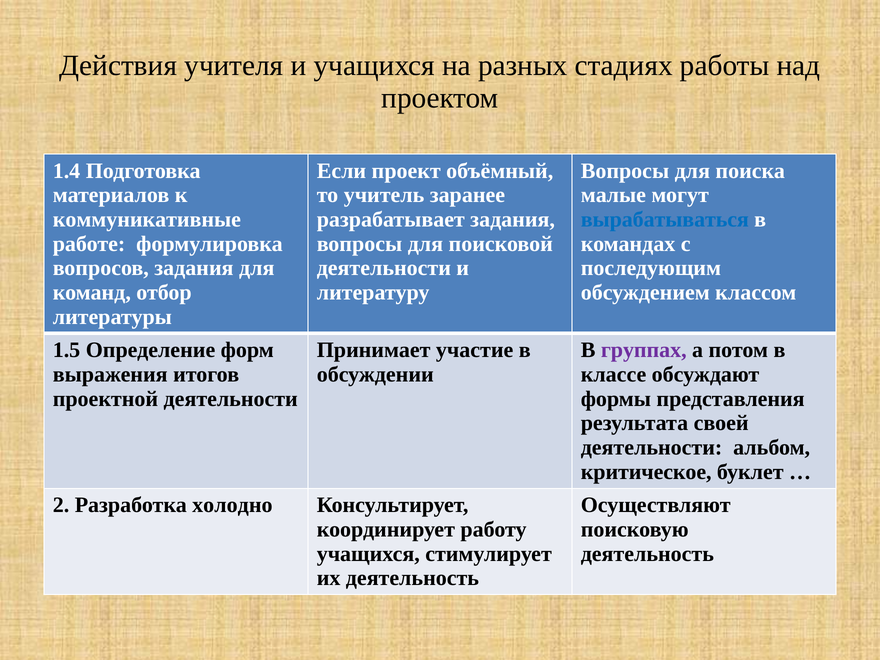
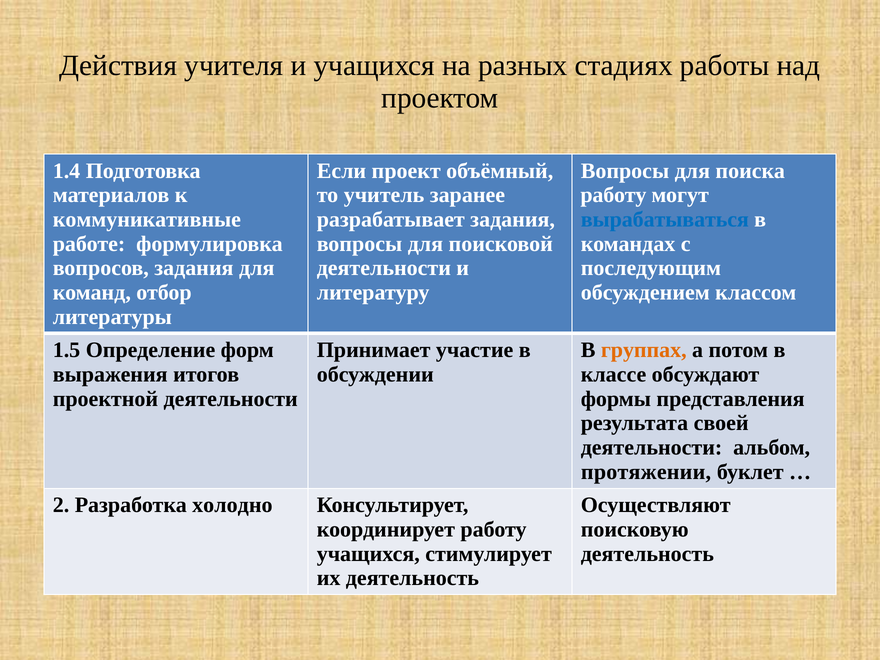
малые at (613, 195): малые -> работу
группах colour: purple -> orange
критическое: критическое -> протяжении
